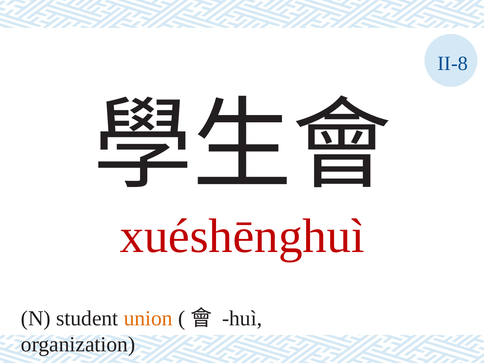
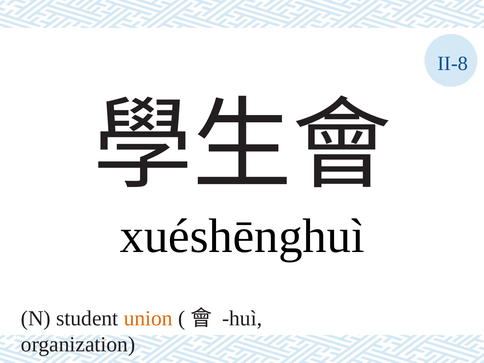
xuéshēnghuì colour: red -> black
